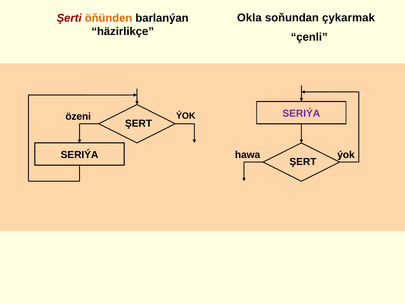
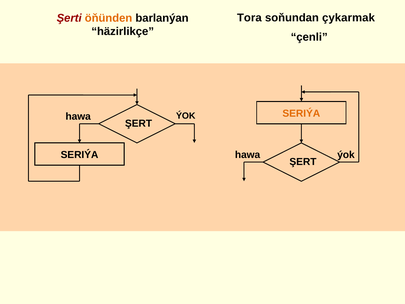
Okla: Okla -> Tora
SERIÝA at (301, 113) colour: purple -> orange
özeni at (78, 116): özeni -> hаwa
